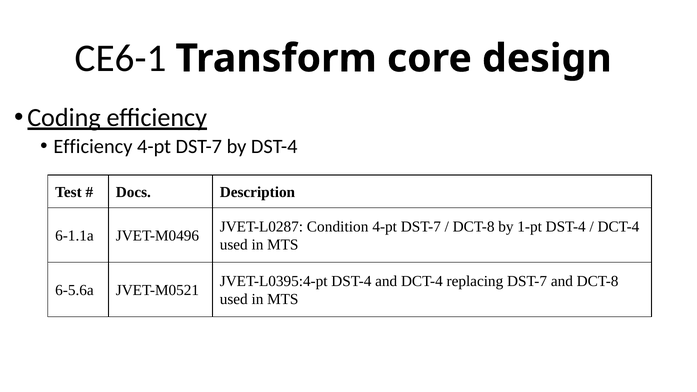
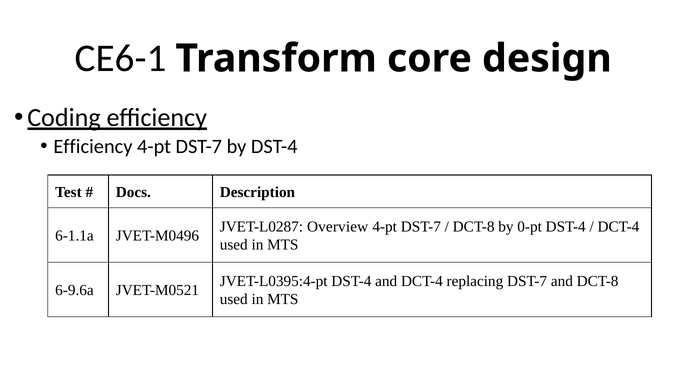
Condition: Condition -> Overview
1-pt: 1-pt -> 0-pt
6-5.6a: 6-5.6a -> 6-9.6a
